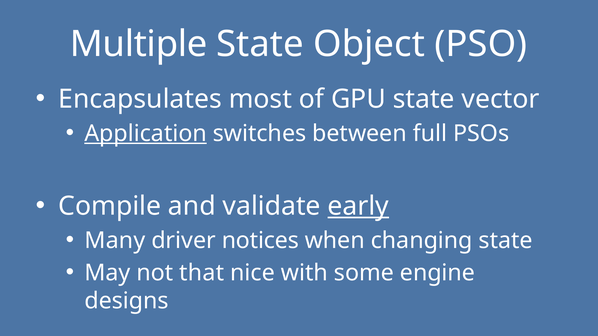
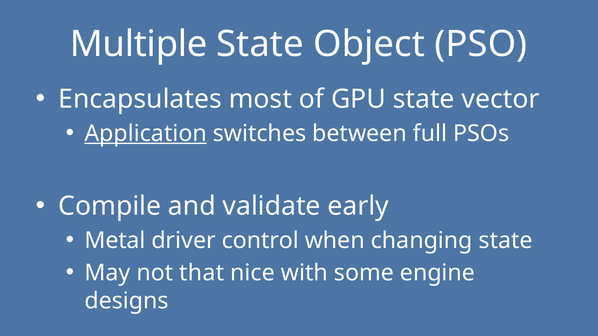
early underline: present -> none
Many: Many -> Metal
notices: notices -> control
